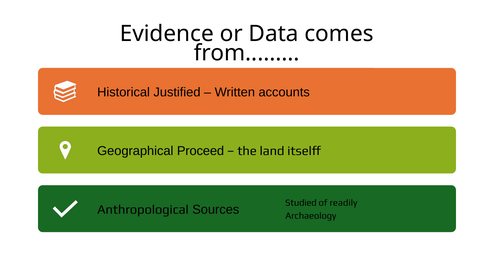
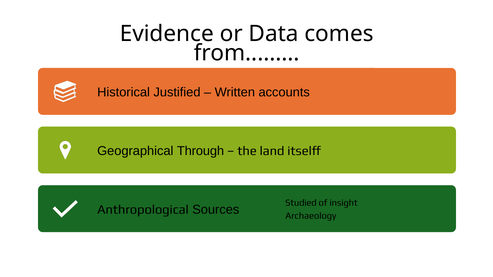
Proceed: Proceed -> Through
readily: readily -> insight
